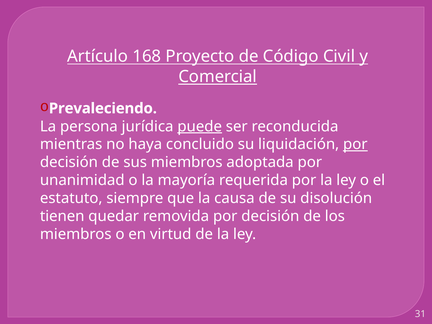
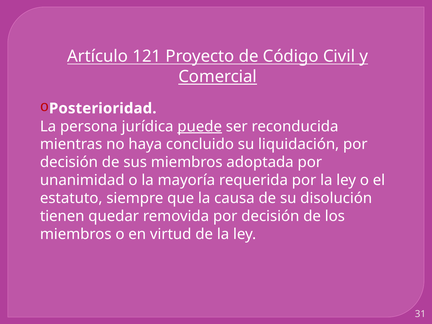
168: 168 -> 121
Prevaleciendo: Prevaleciendo -> Posterioridad
por at (355, 144) underline: present -> none
